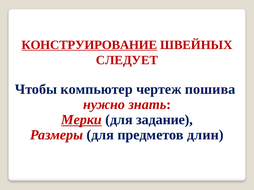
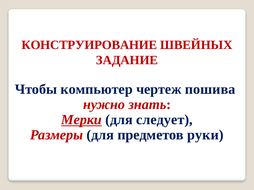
КОНСТРУИРОВАНИЕ underline: present -> none
СЛЕДУЕТ: СЛЕДУЕТ -> ЗАДАНИЕ
задание: задание -> следует
длин: длин -> руки
